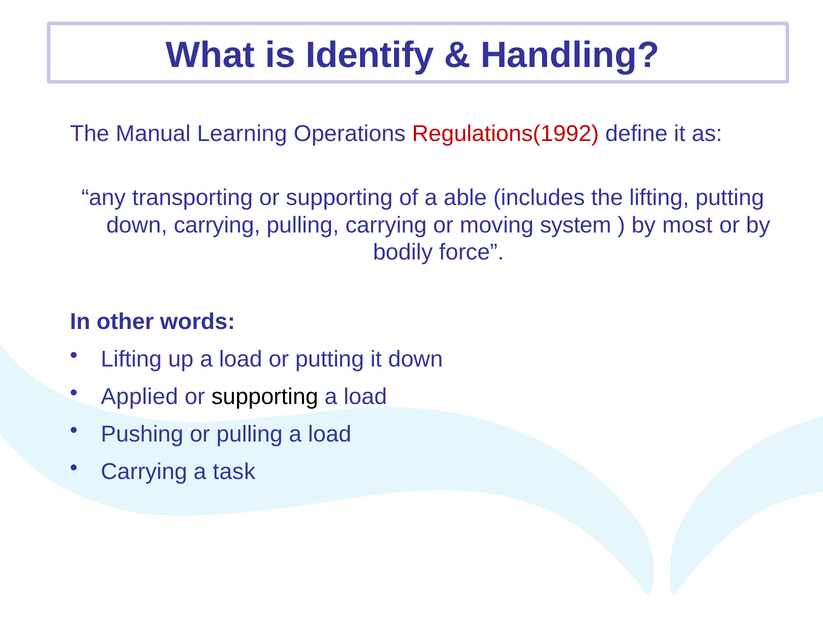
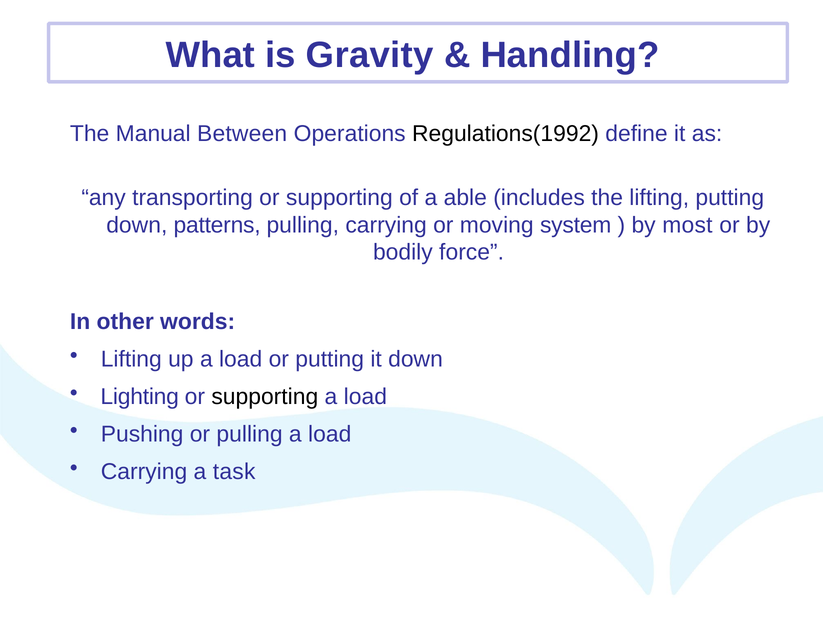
Identify: Identify -> Gravity
Learning: Learning -> Between
Regulations(1992 colour: red -> black
down carrying: carrying -> patterns
Applied: Applied -> Lighting
